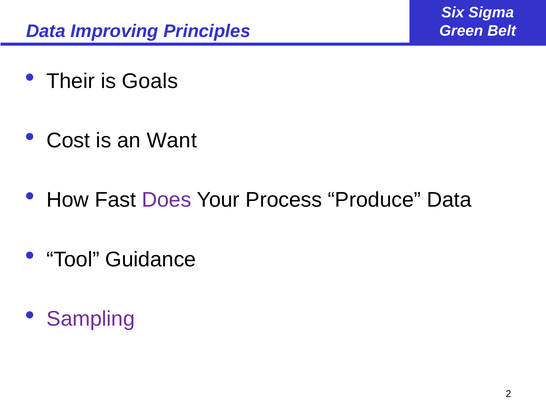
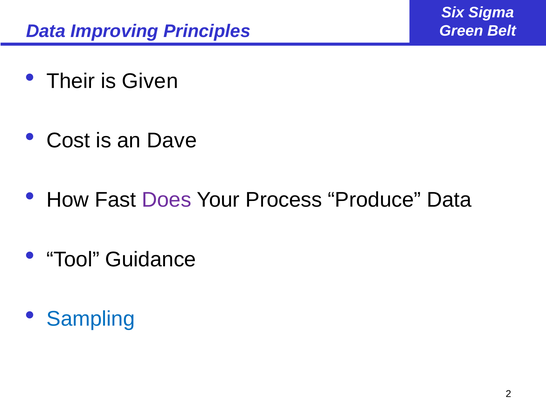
Goals: Goals -> Given
Want: Want -> Dave
Sampling colour: purple -> blue
